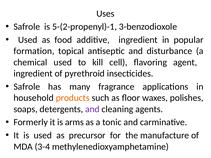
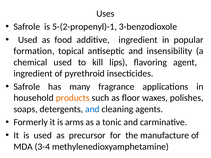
disturbance: disturbance -> insensibility
cell: cell -> lips
and at (92, 109) colour: purple -> blue
